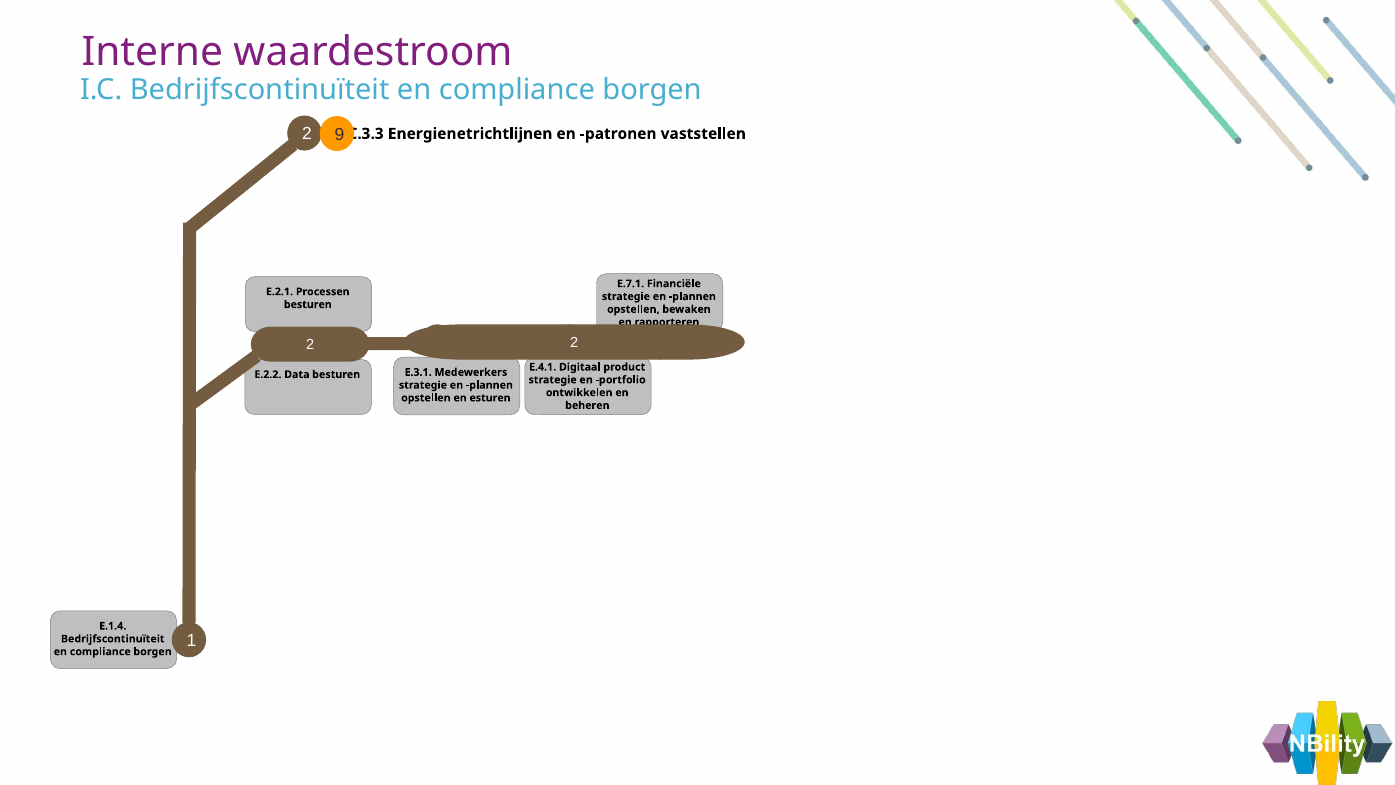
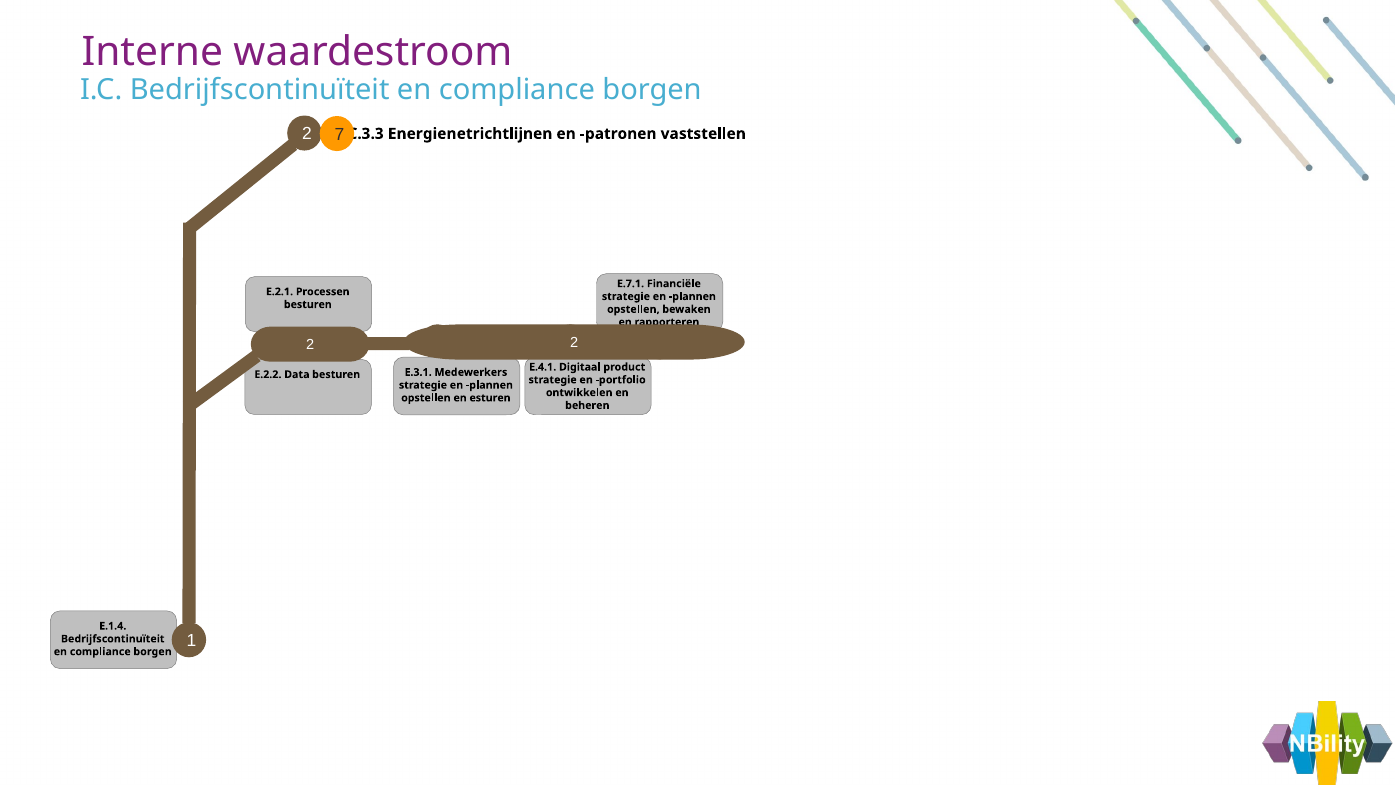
9: 9 -> 7
